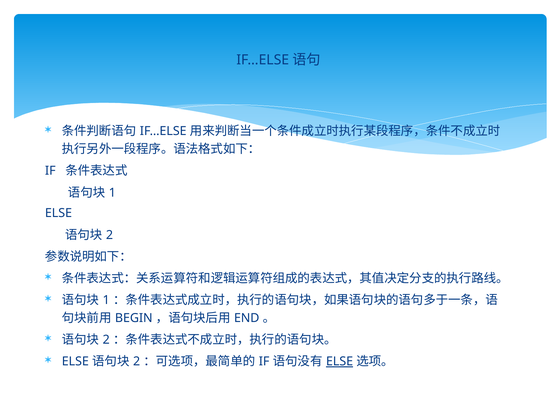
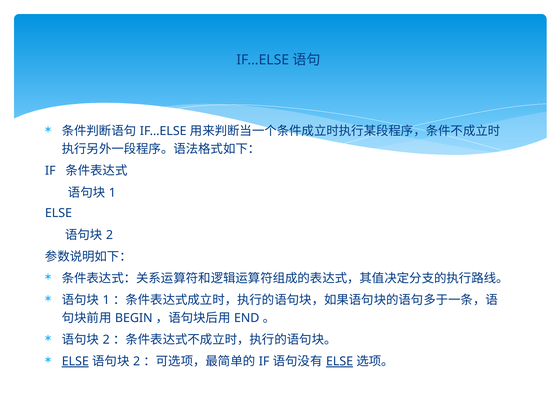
ELSE at (75, 361) underline: none -> present
